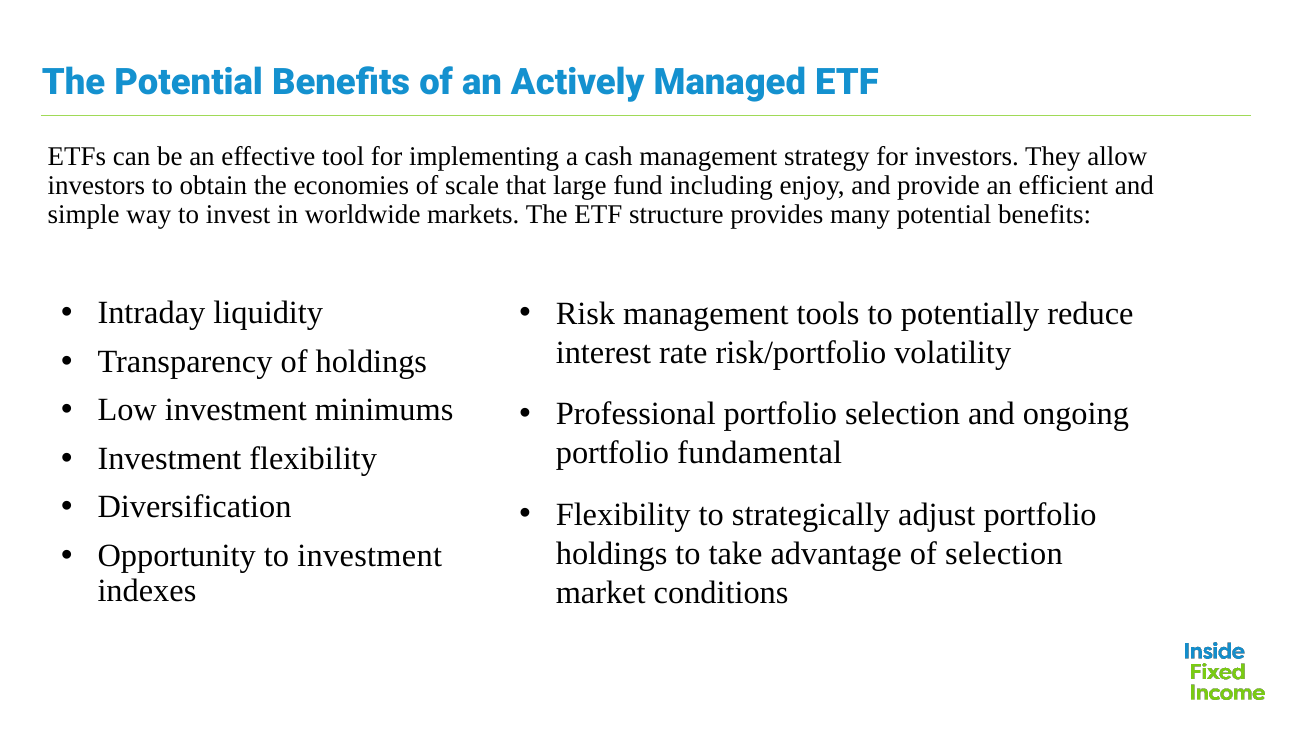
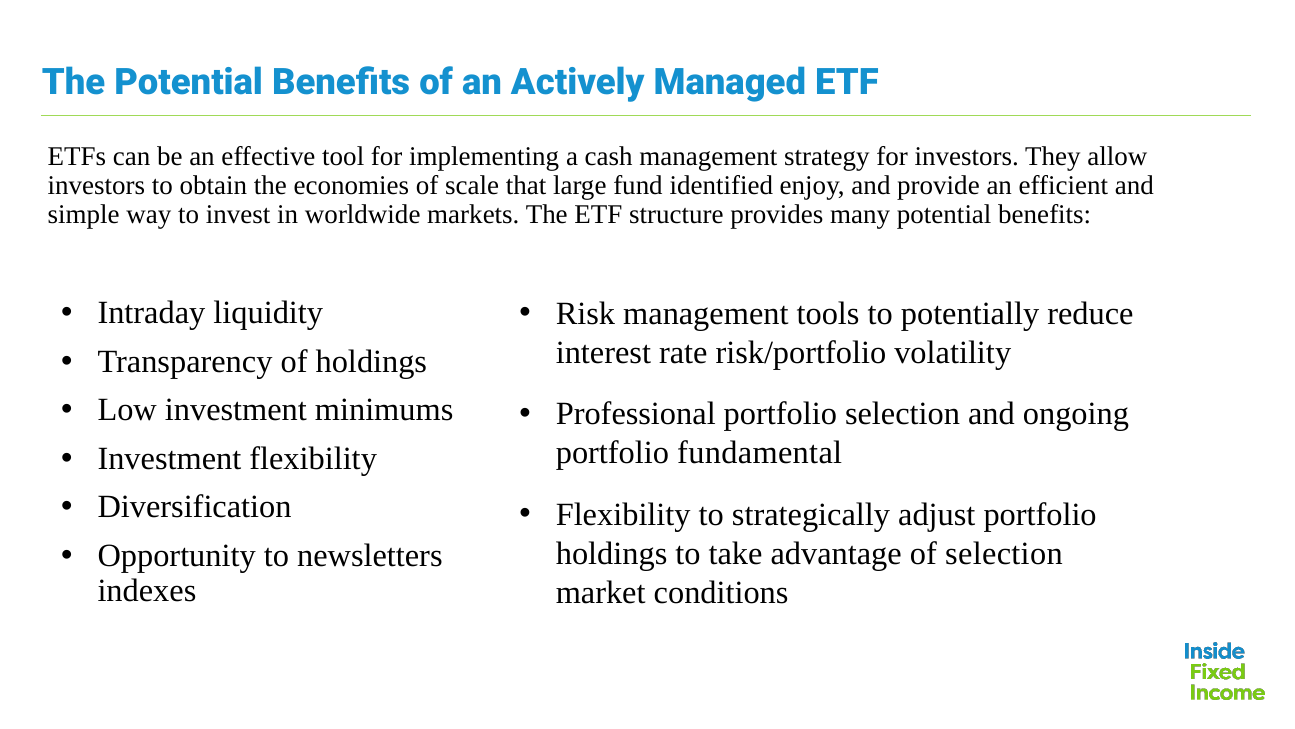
including: including -> identified
to investment: investment -> newsletters
